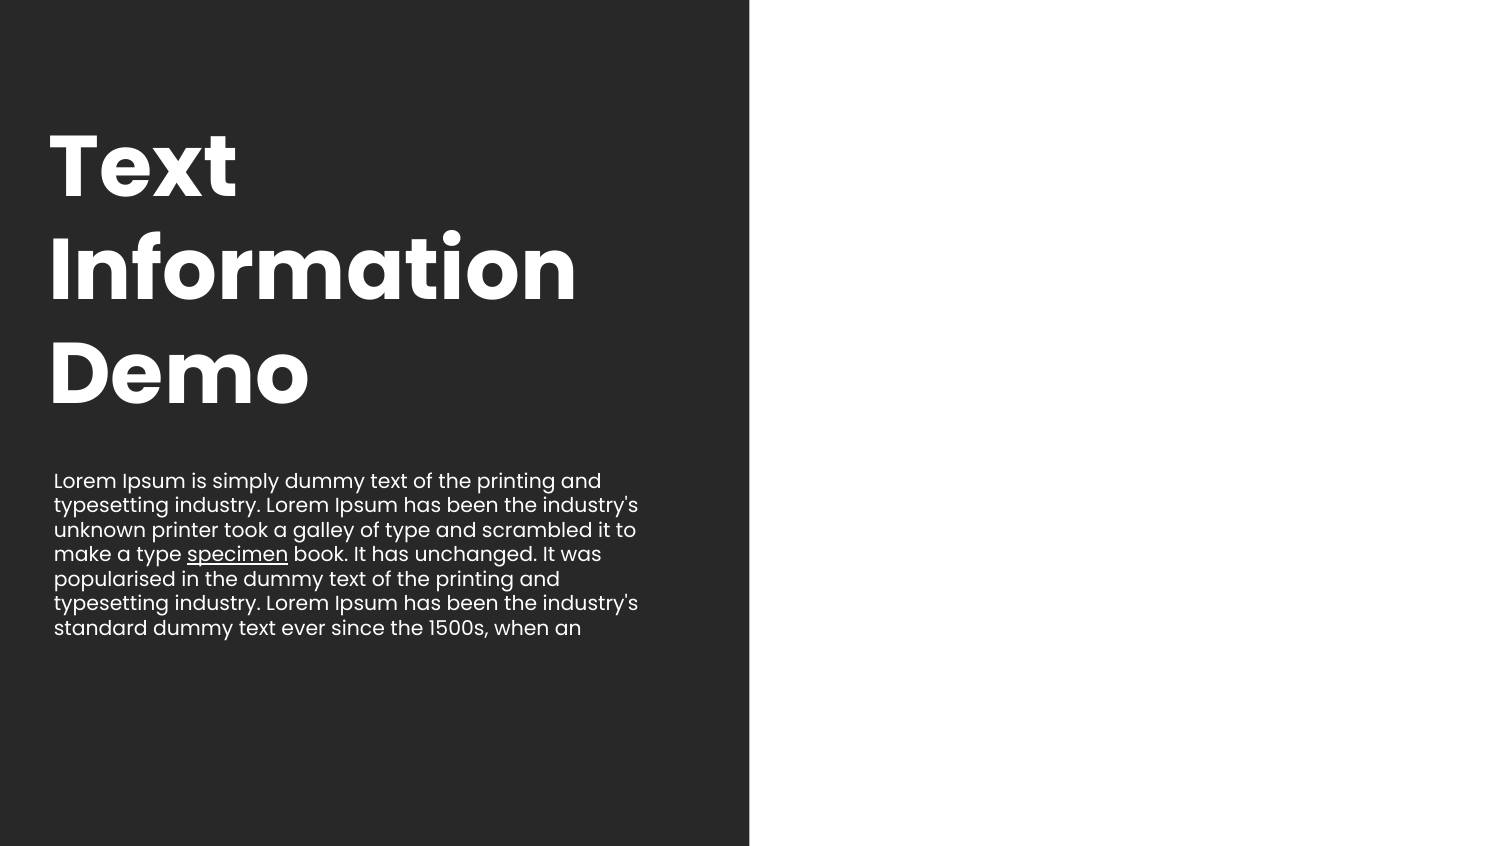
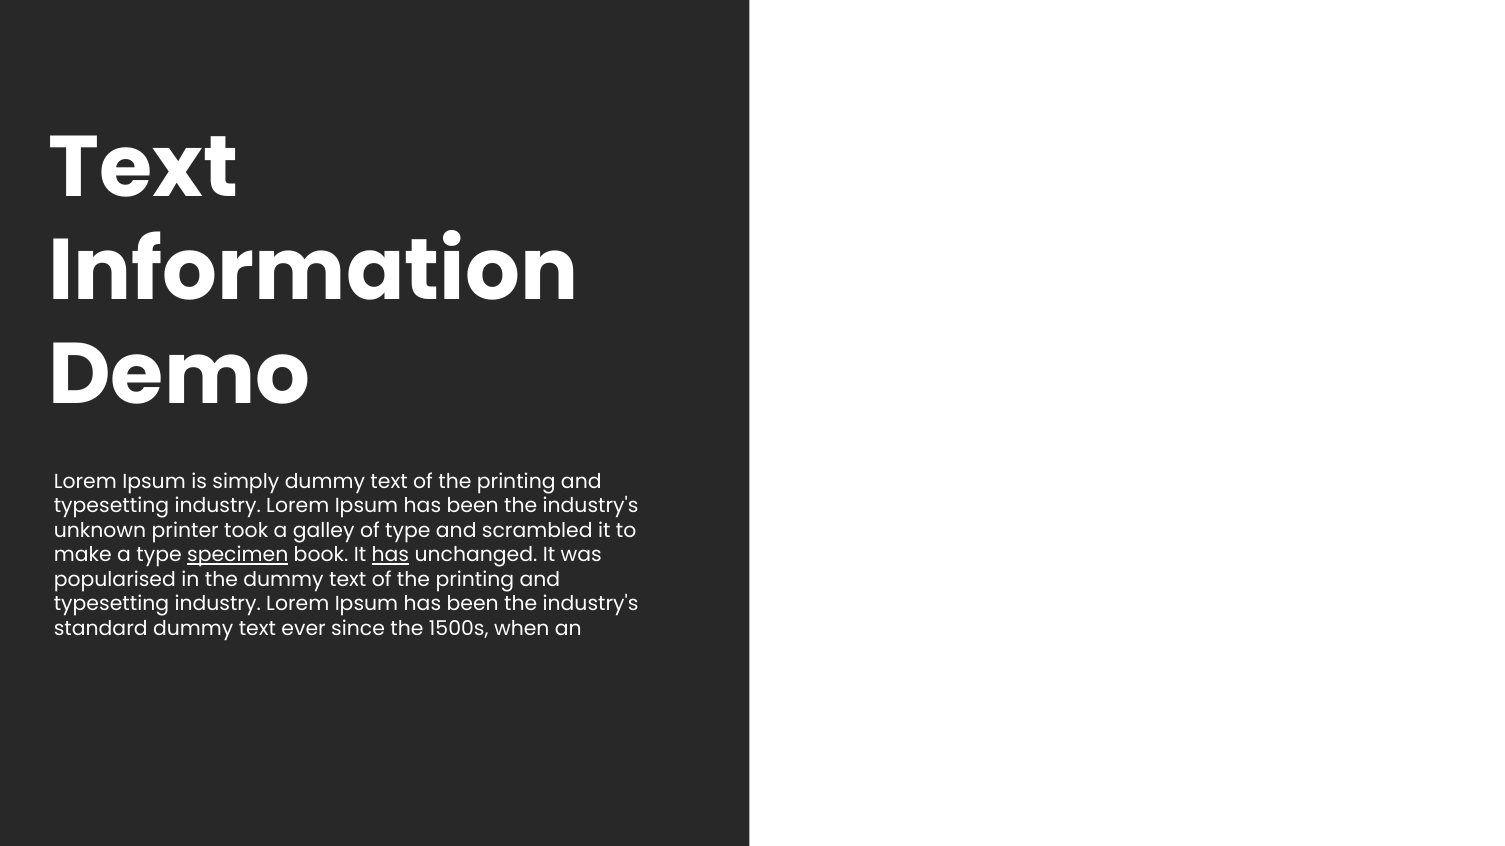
has at (390, 556) underline: none -> present
